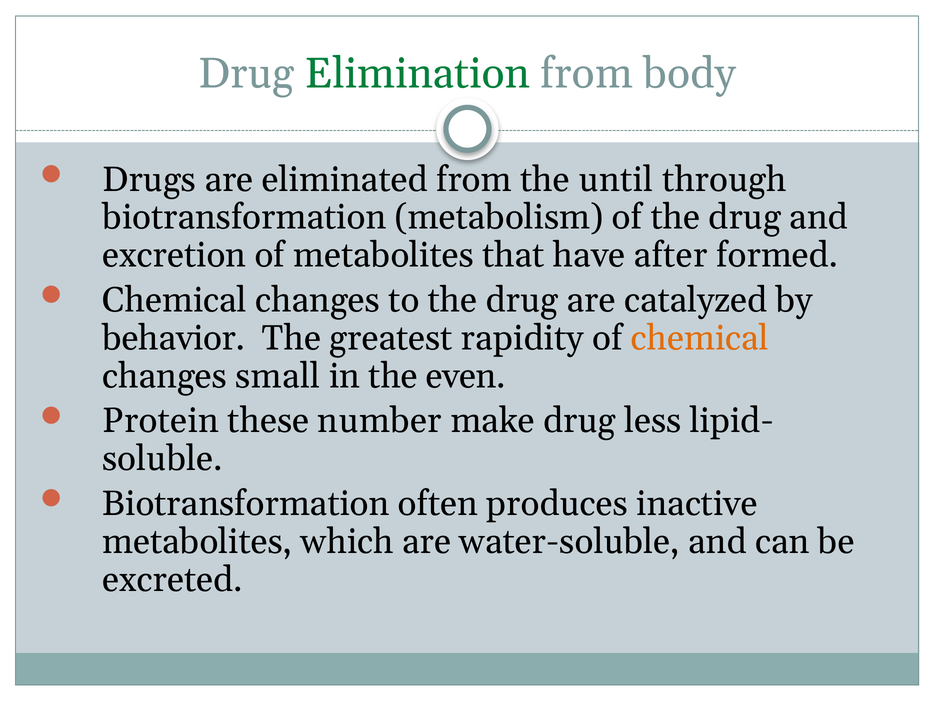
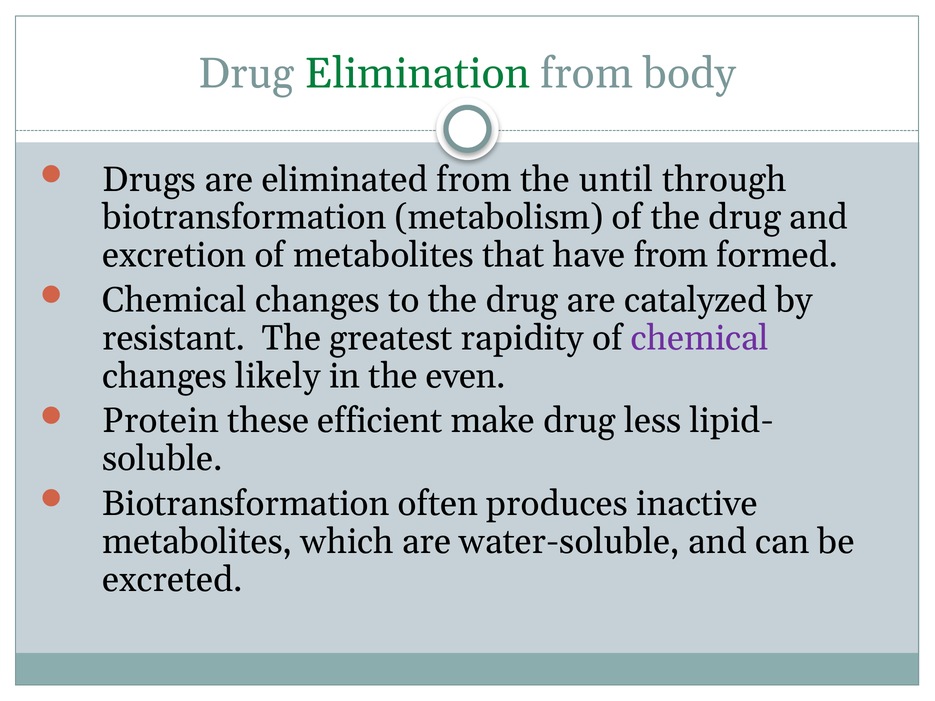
have after: after -> from
behavior: behavior -> resistant
chemical at (700, 338) colour: orange -> purple
small: small -> likely
number: number -> efficient
